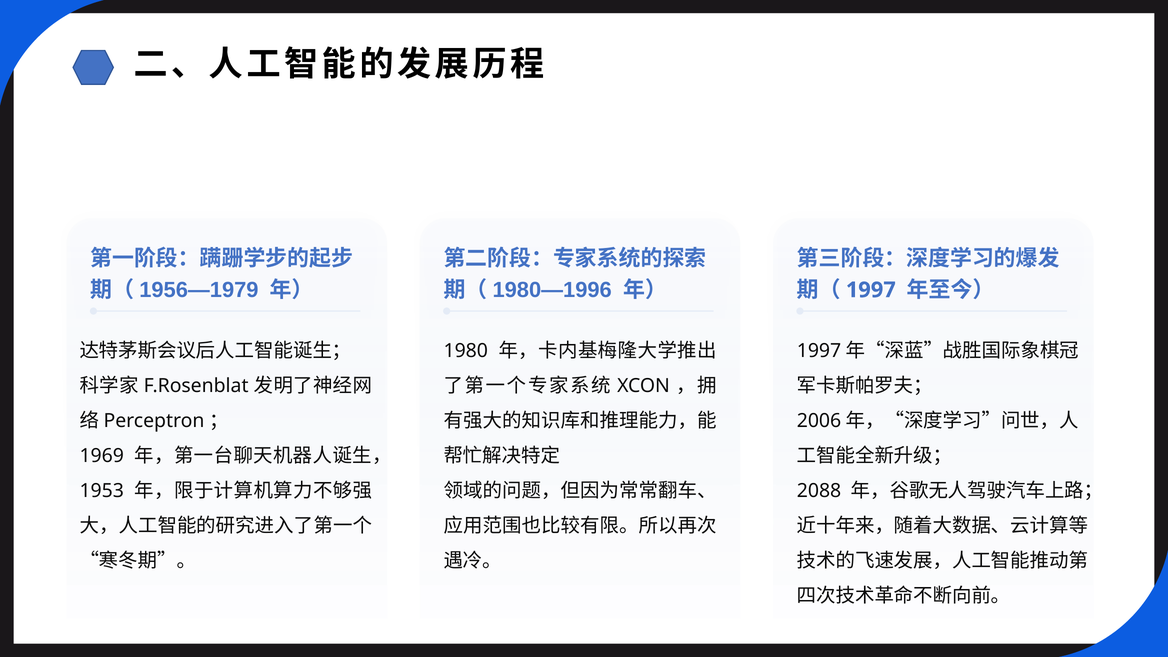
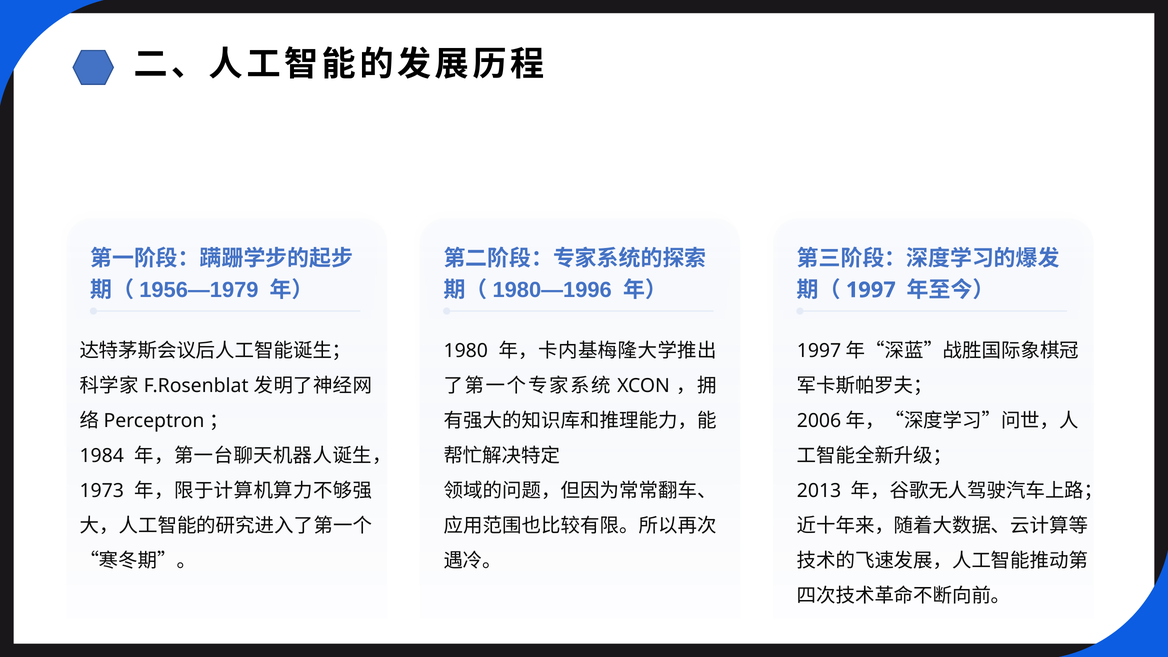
1969: 1969 -> 1984
1953: 1953 -> 1973
2088: 2088 -> 2013
